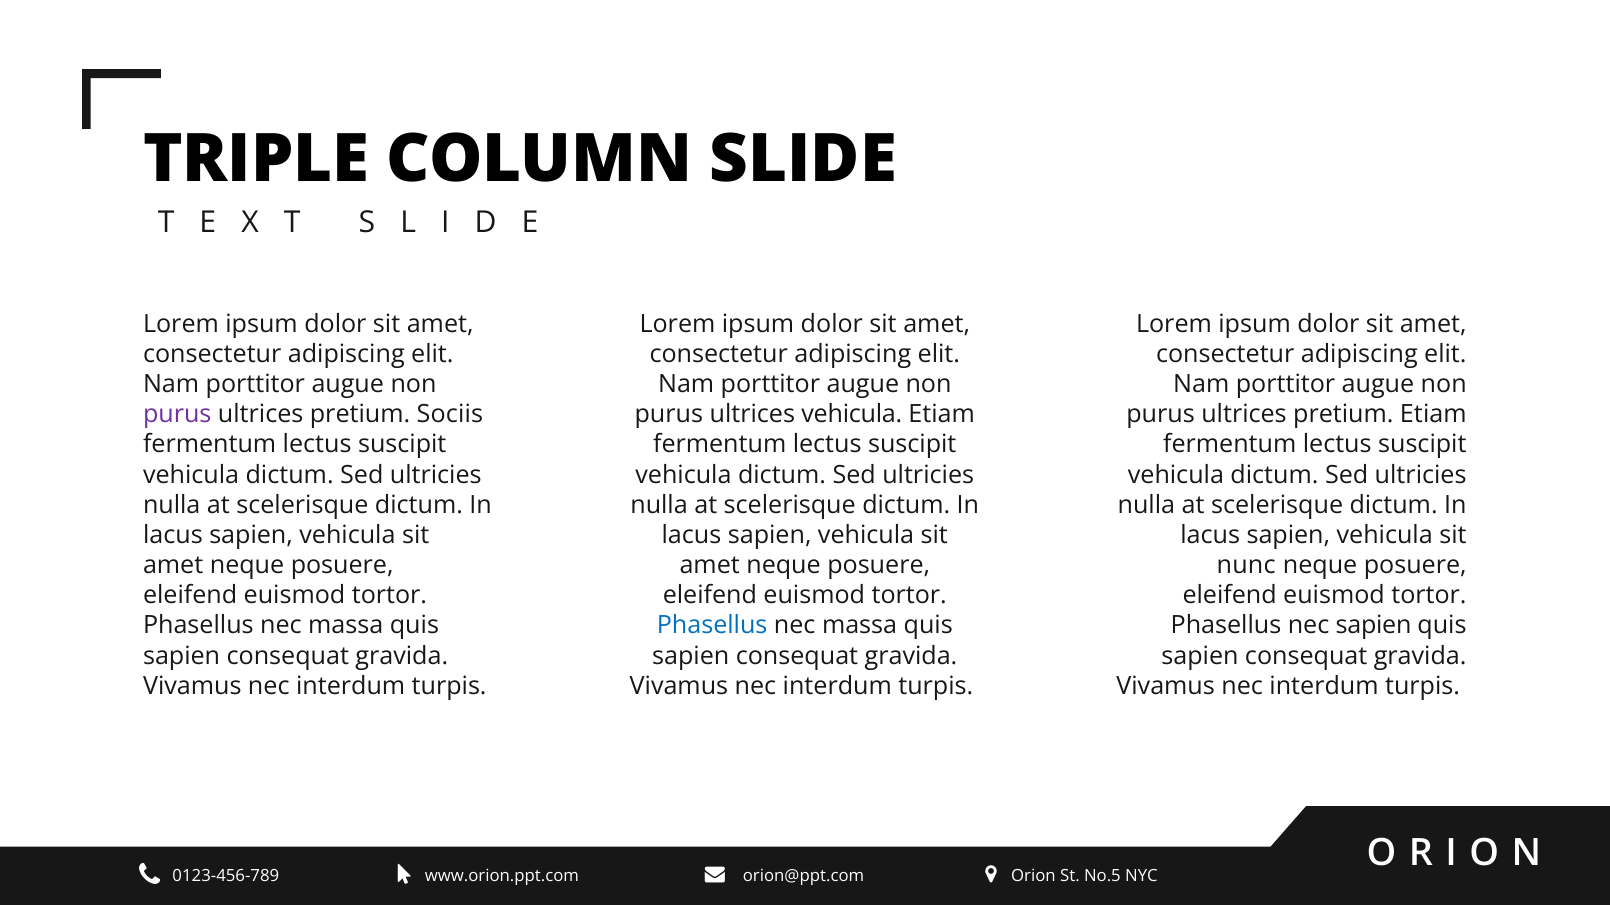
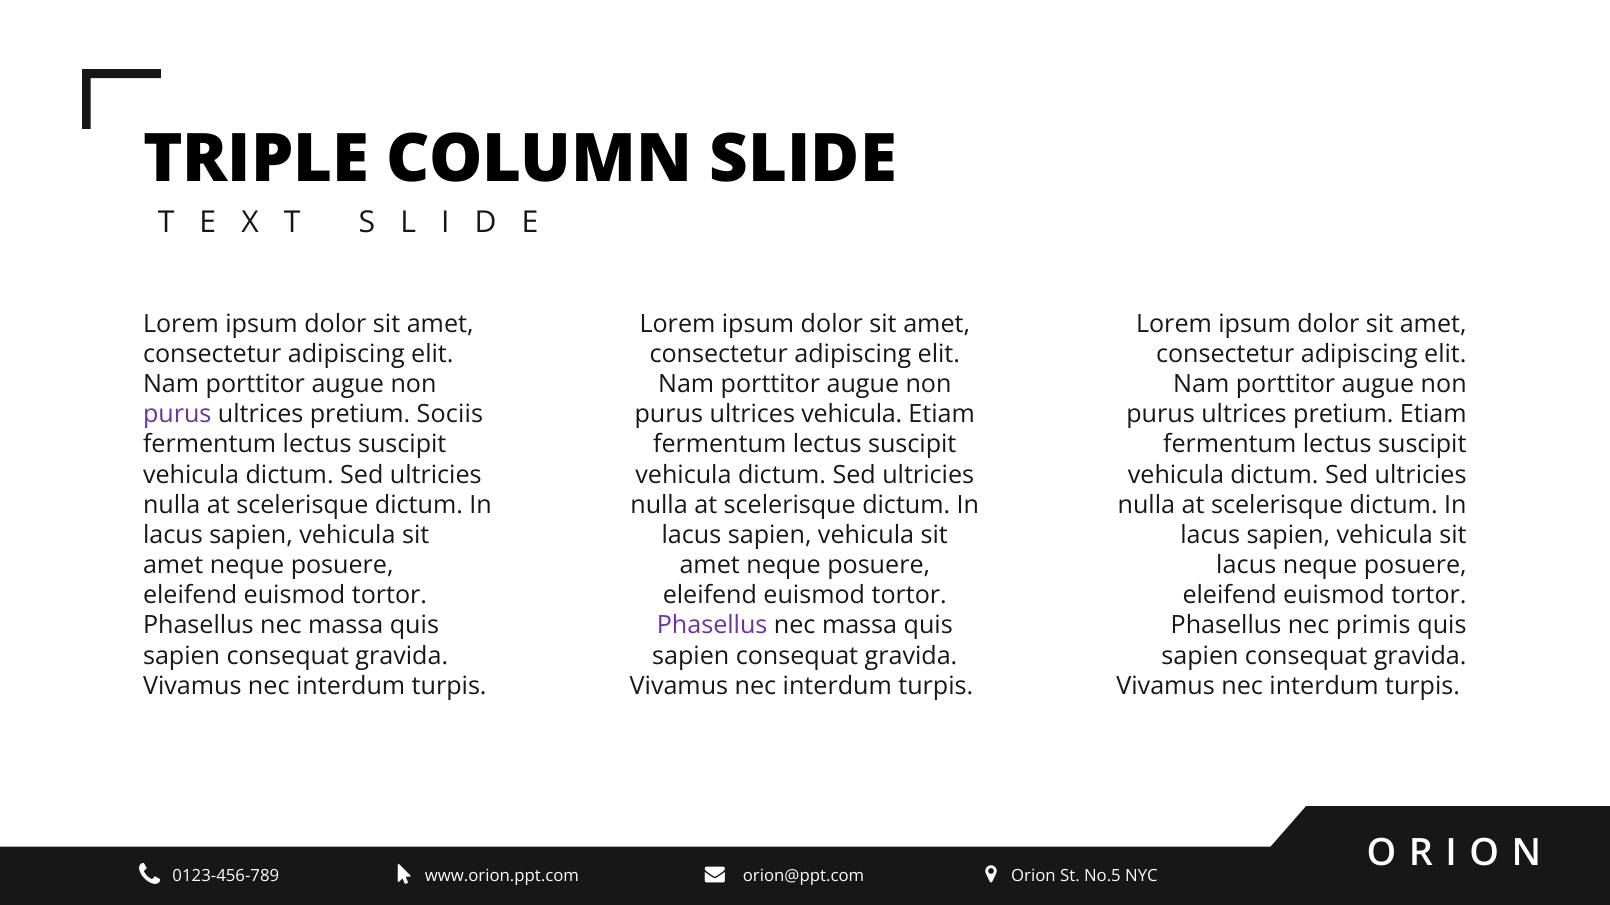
nunc at (1246, 566): nunc -> lacus
Phasellus at (712, 626) colour: blue -> purple
nec sapien: sapien -> primis
